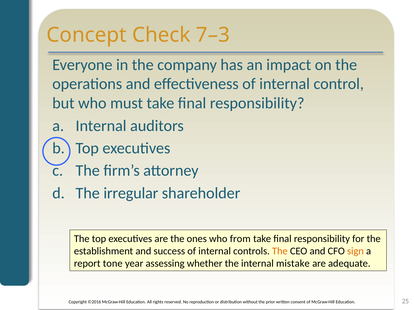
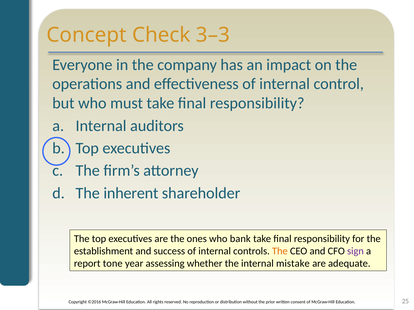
7–3: 7–3 -> 3–3
irregular: irregular -> inherent
from: from -> bank
sign colour: orange -> purple
